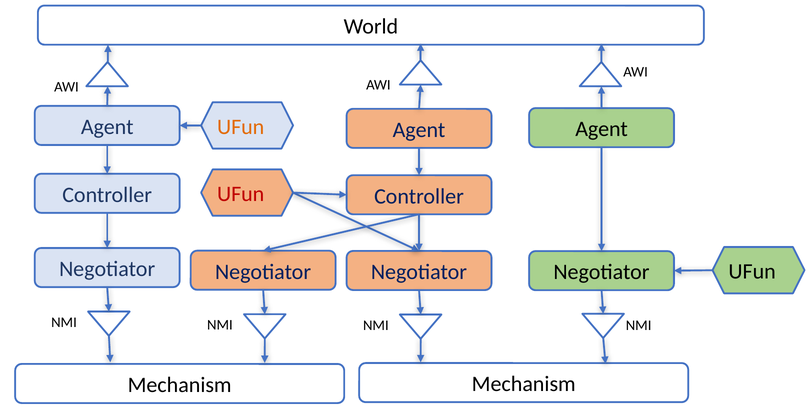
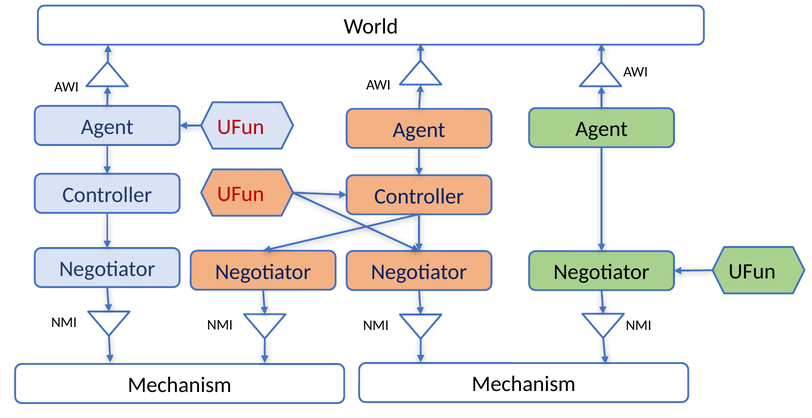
UFun at (241, 127) colour: orange -> red
